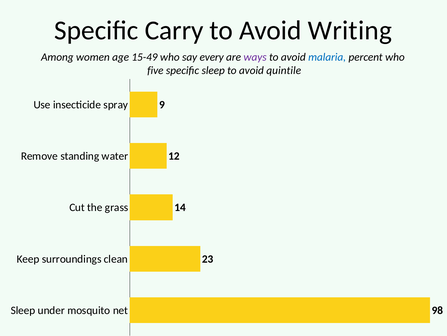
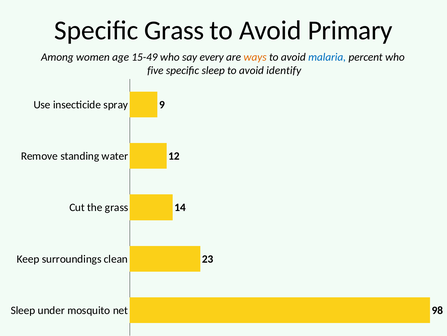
Specific Carry: Carry -> Grass
Writing: Writing -> Primary
ways colour: purple -> orange
quintile: quintile -> identify
